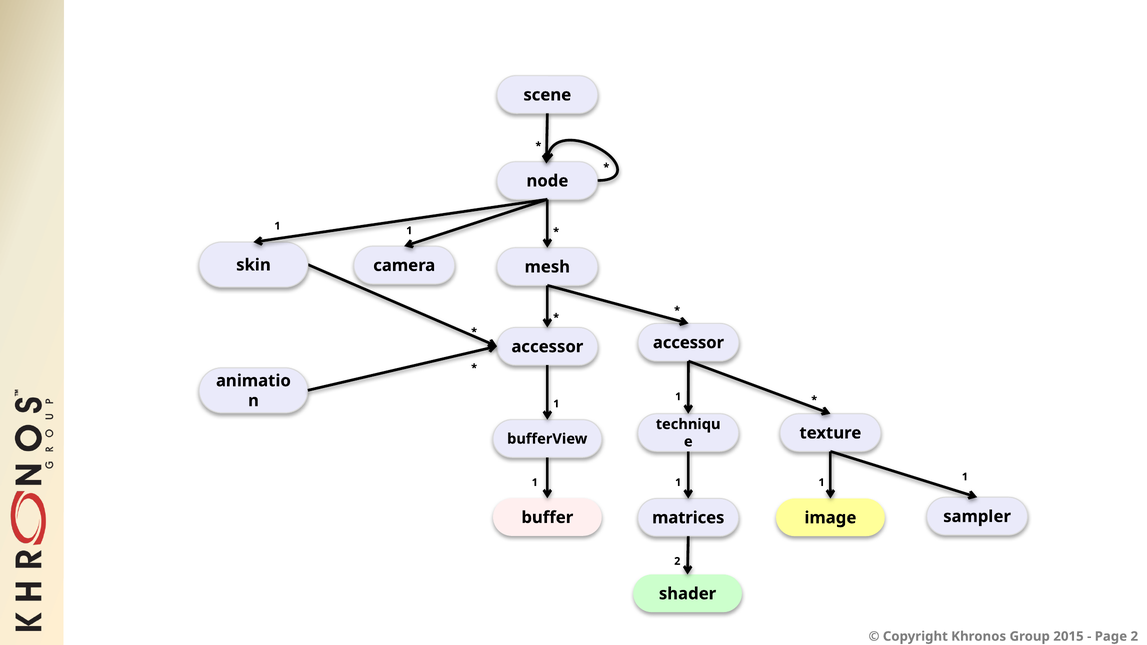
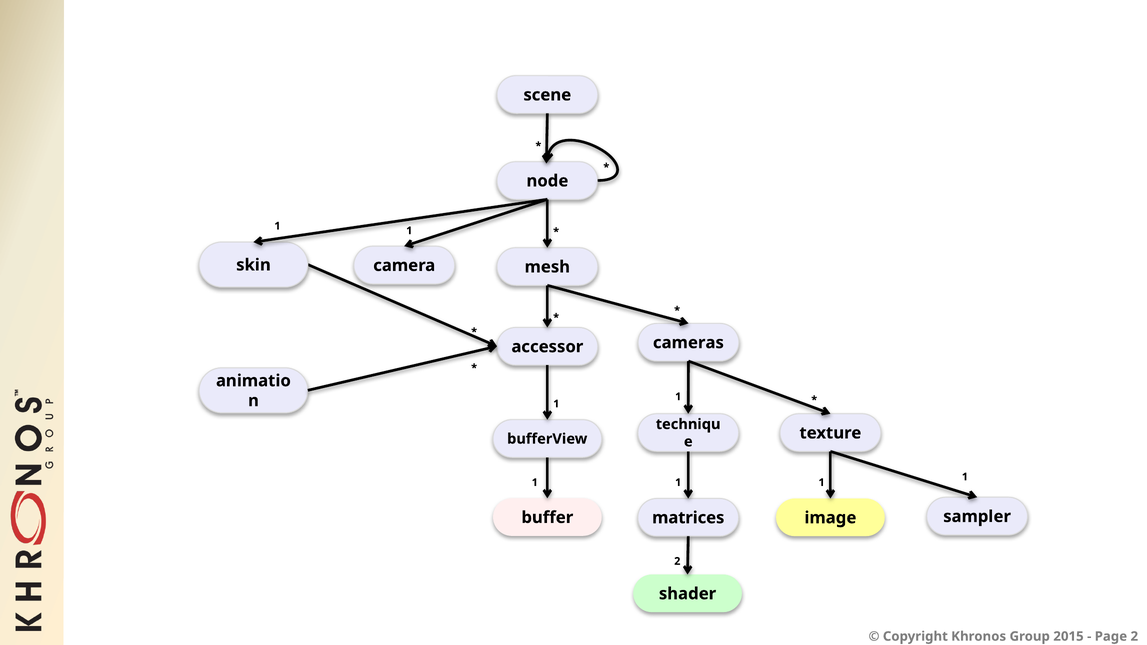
accessor at (688, 343): accessor -> cameras
